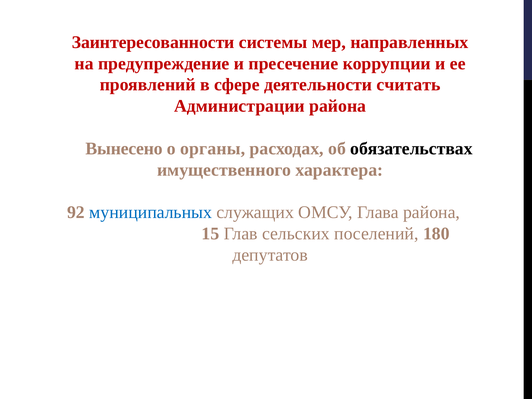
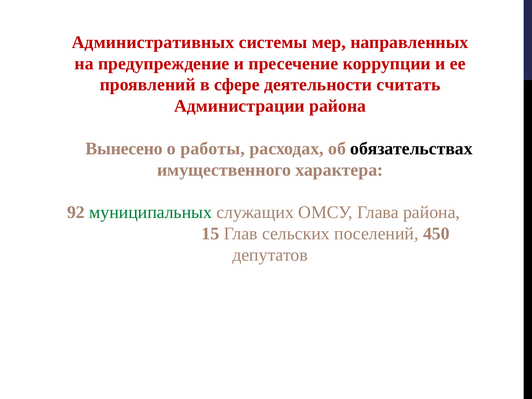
Заинтересованности: Заинтересованности -> Административных
органы: органы -> работы
муниципальных colour: blue -> green
180: 180 -> 450
